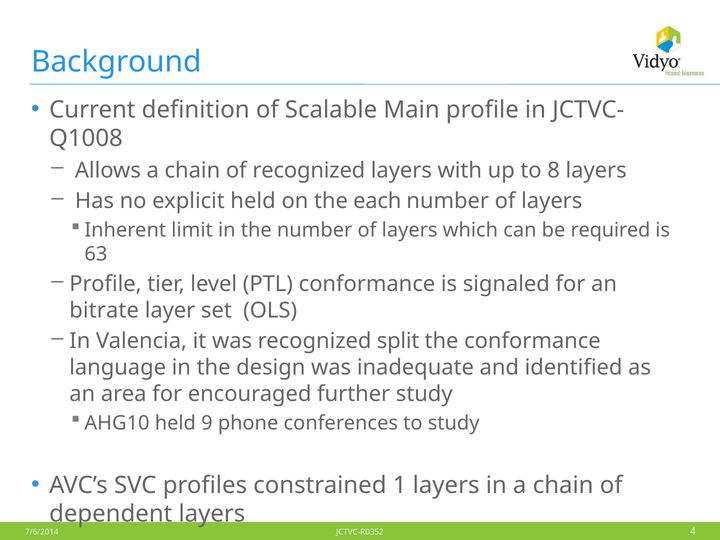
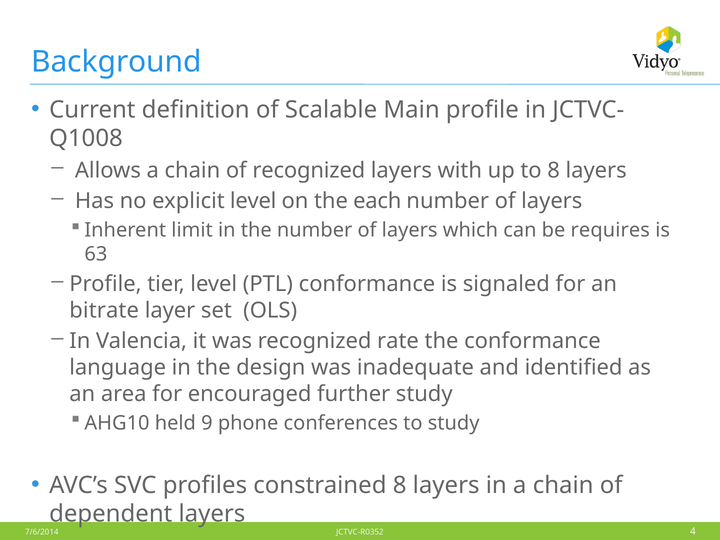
explicit held: held -> level
required: required -> requires
split: split -> rate
constrained 1: 1 -> 8
